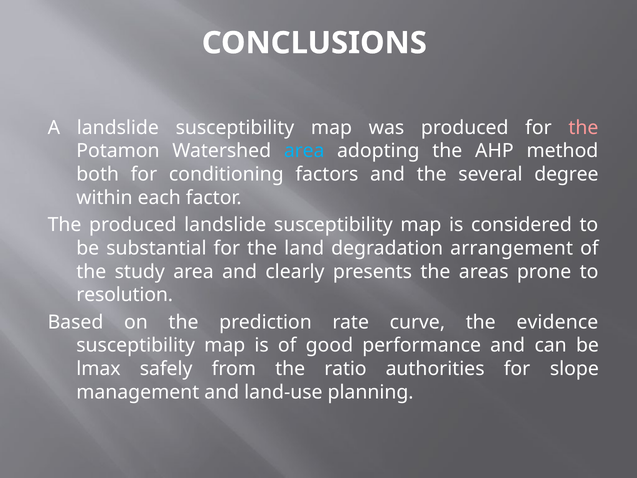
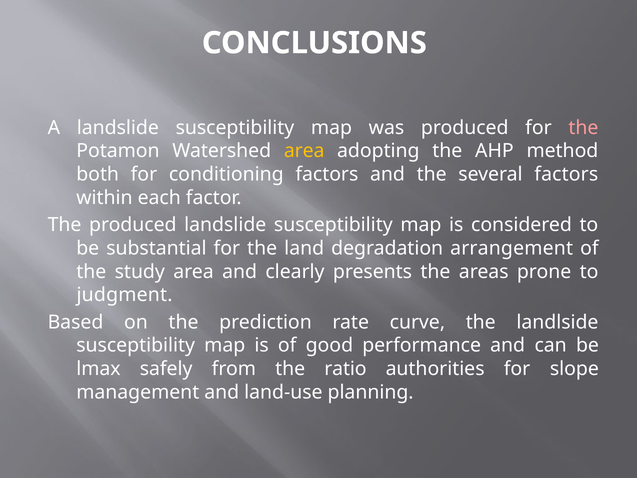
area at (304, 151) colour: light blue -> yellow
several degree: degree -> factors
resolution: resolution -> judgment
evidence: evidence -> landlside
